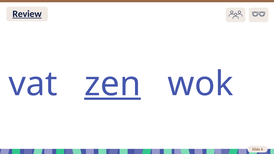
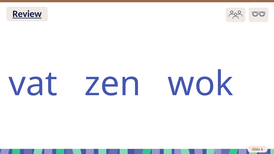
zen underline: present -> none
